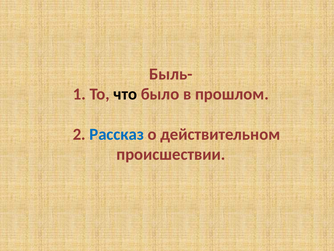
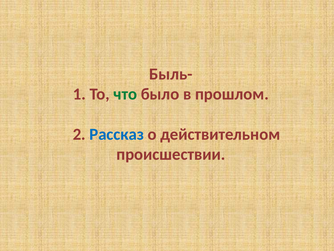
что colour: black -> green
